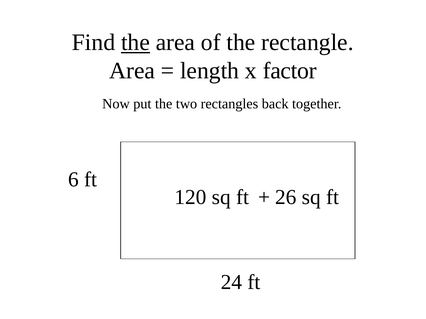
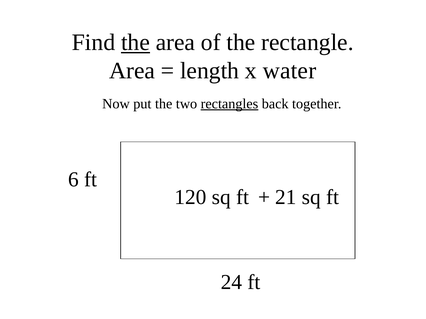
factor: factor -> water
rectangles underline: none -> present
26: 26 -> 21
